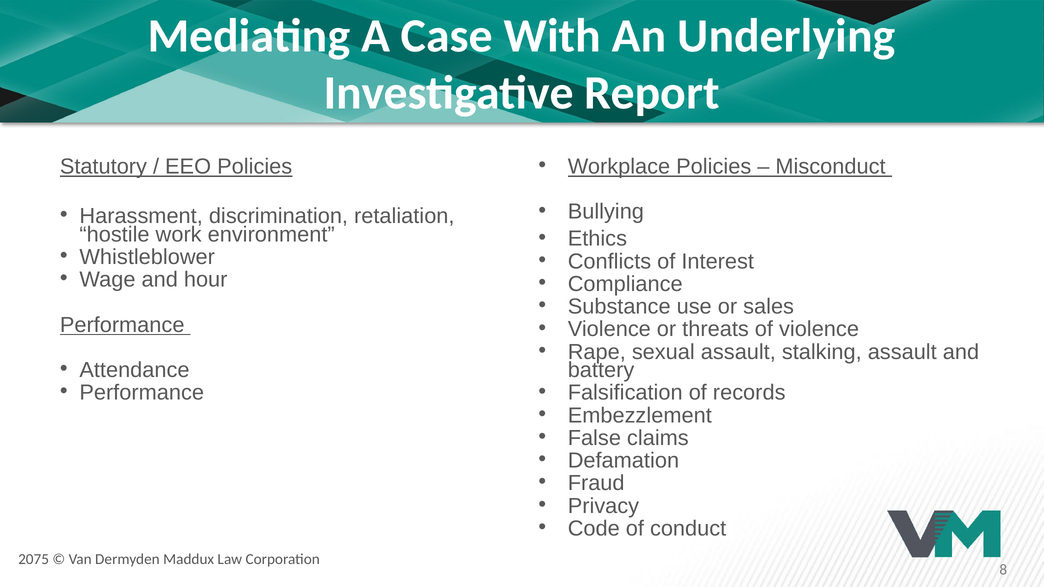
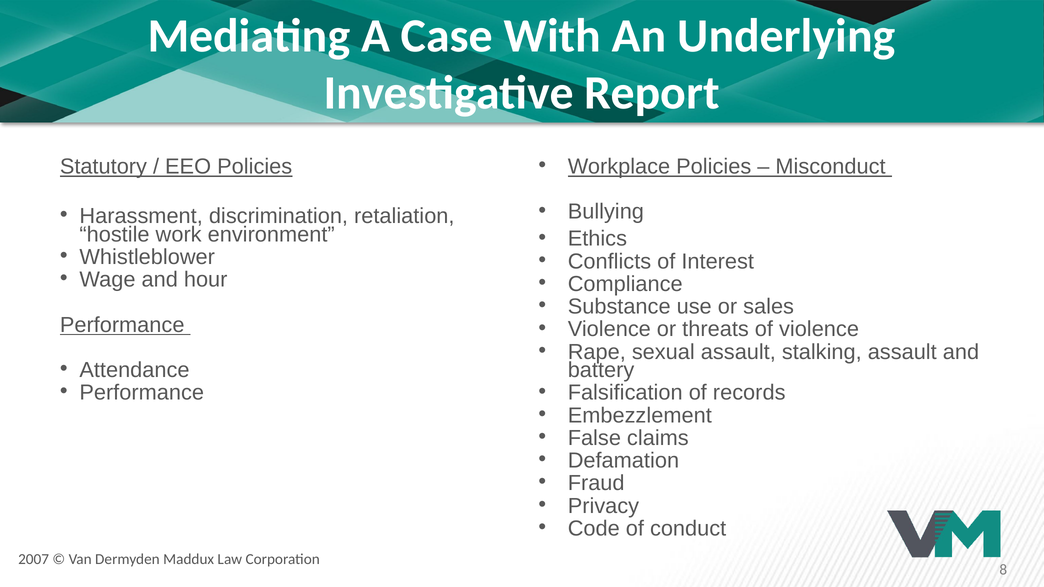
2075: 2075 -> 2007
